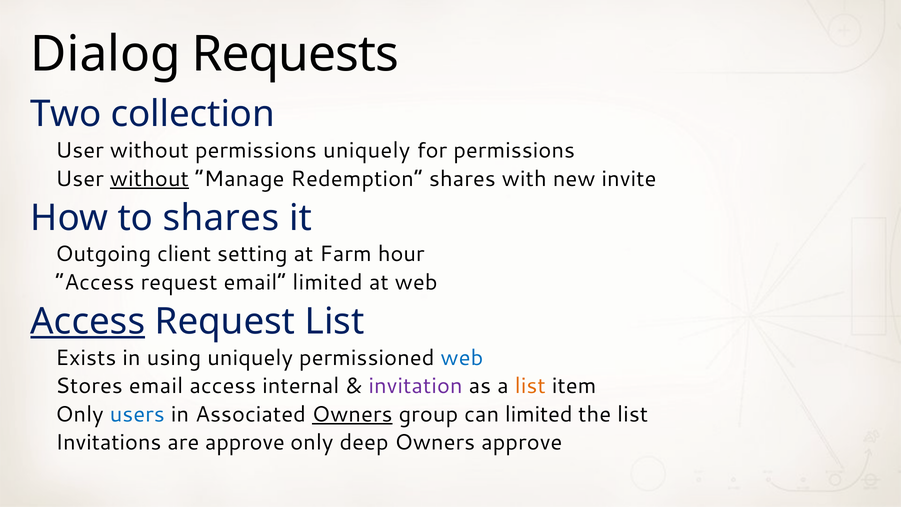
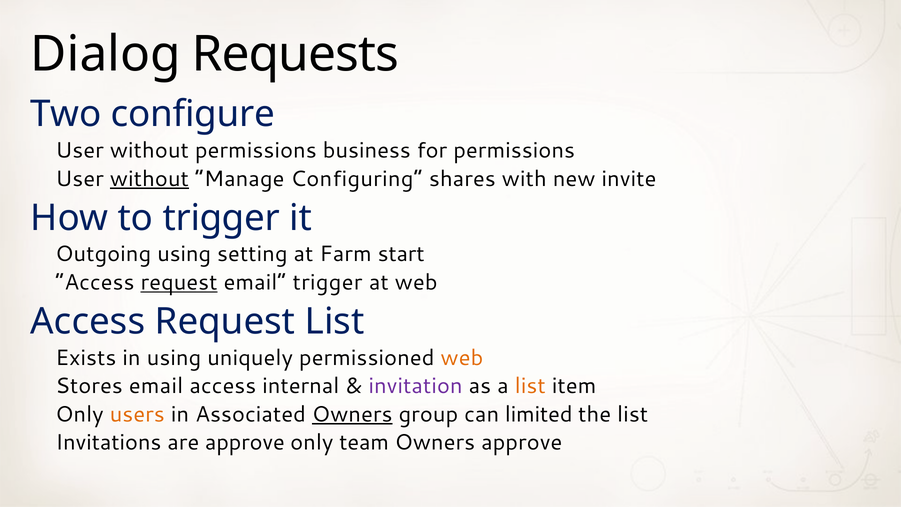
collection: collection -> configure
permissions uniquely: uniquely -> business
Redemption: Redemption -> Configuring
to shares: shares -> trigger
Outgoing client: client -> using
hour: hour -> start
request at (179, 282) underline: none -> present
email limited: limited -> trigger
Access at (88, 321) underline: present -> none
web at (462, 358) colour: blue -> orange
users colour: blue -> orange
deep: deep -> team
